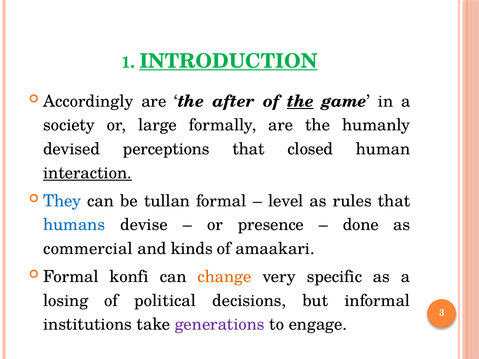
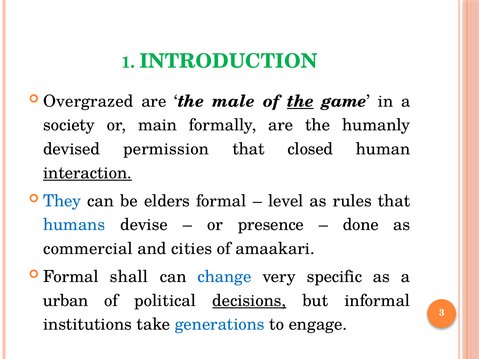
INTRODUCTION underline: present -> none
Accordingly: Accordingly -> Overgrazed
after: after -> male
large: large -> main
perceptions: perceptions -> permission
tullan: tullan -> elders
kinds: kinds -> cities
konfi: konfi -> shall
change colour: orange -> blue
losing: losing -> urban
decisions underline: none -> present
generations colour: purple -> blue
